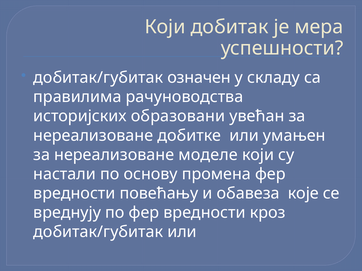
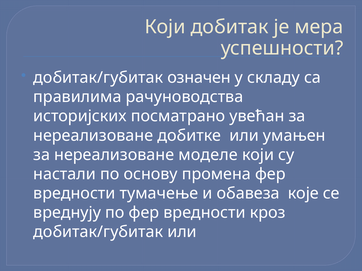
образовани: образовани -> посматрано
повећању: повећању -> тумачење
